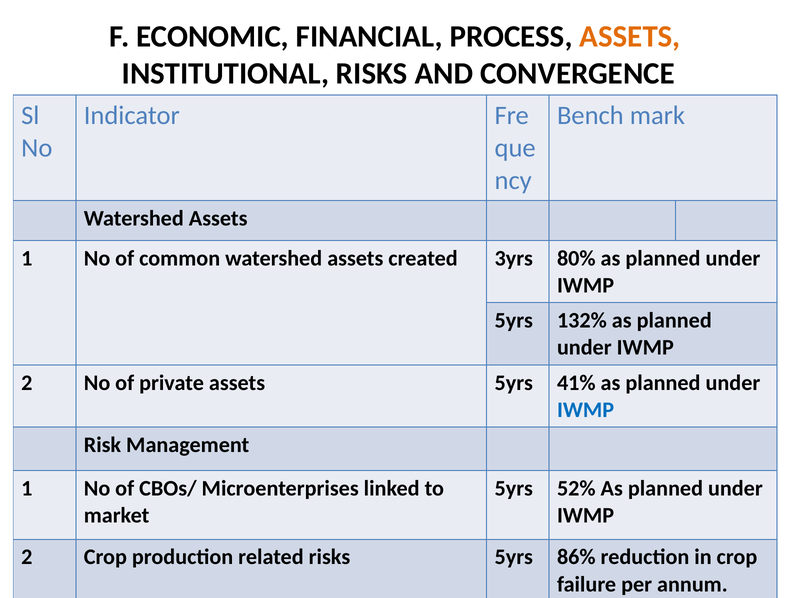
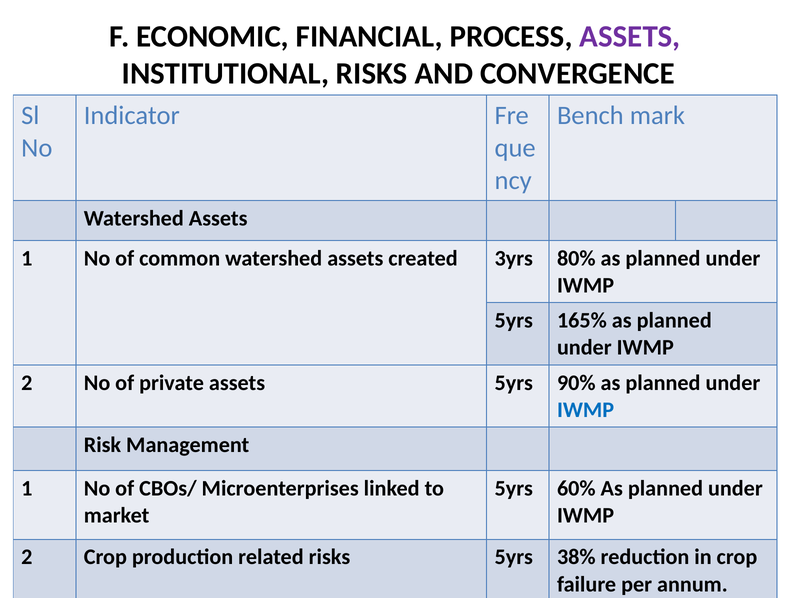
ASSETS at (630, 36) colour: orange -> purple
132%: 132% -> 165%
41%: 41% -> 90%
52%: 52% -> 60%
86%: 86% -> 38%
